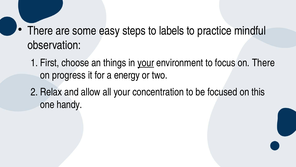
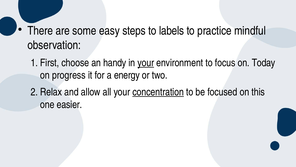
things: things -> handy
on There: There -> Today
concentration underline: none -> present
handy: handy -> easier
